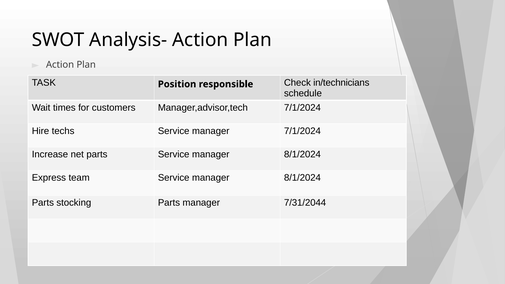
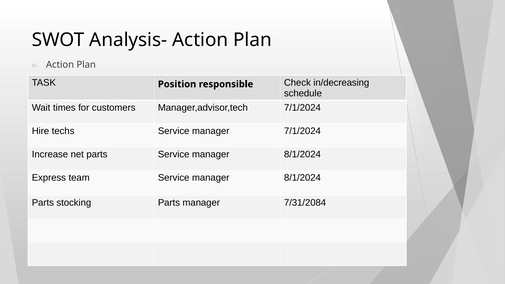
in/technicians: in/technicians -> in/decreasing
7/31/2044: 7/31/2044 -> 7/31/2084
